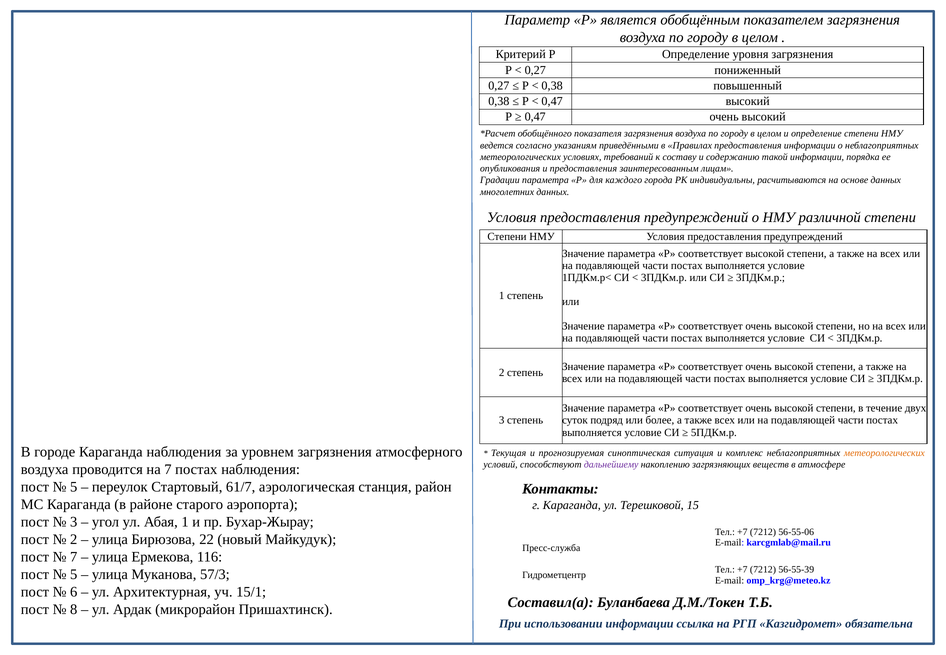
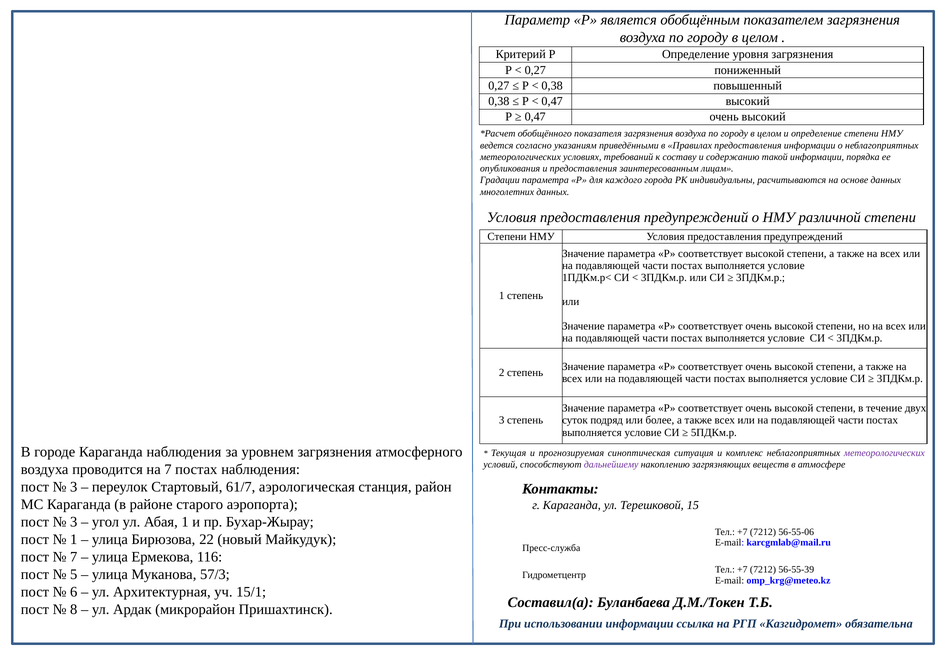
метеорологических at (884, 453) colour: orange -> purple
5 at (74, 487): 5 -> 3
2 at (74, 539): 2 -> 1
